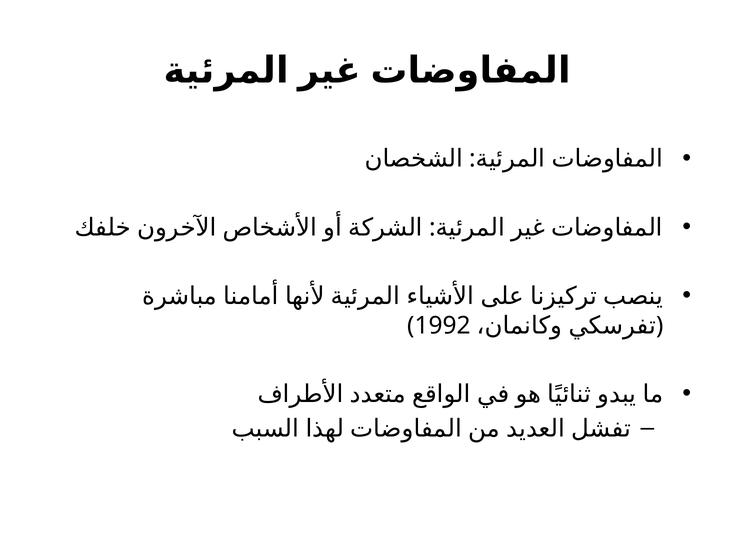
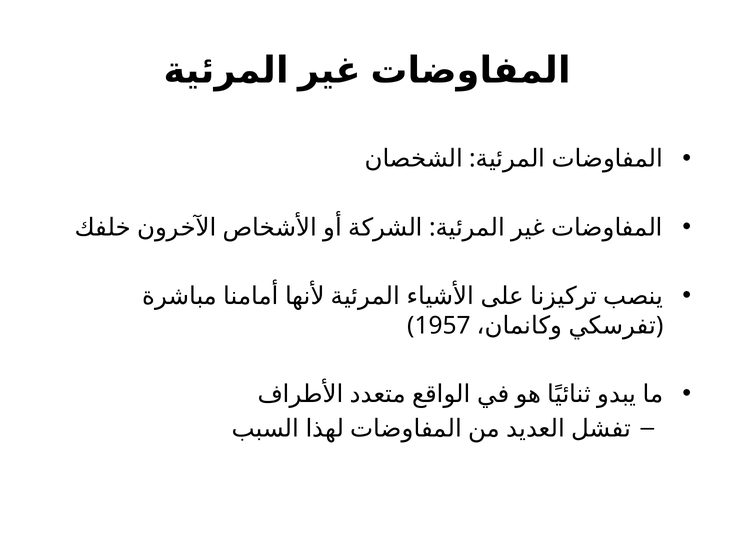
1992: 1992 -> 1957
